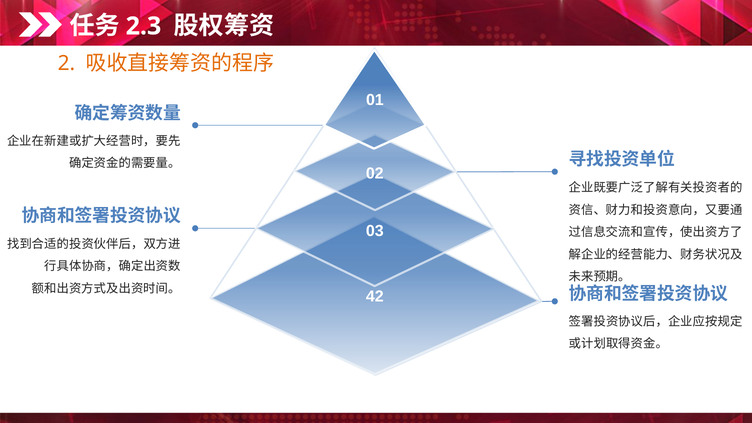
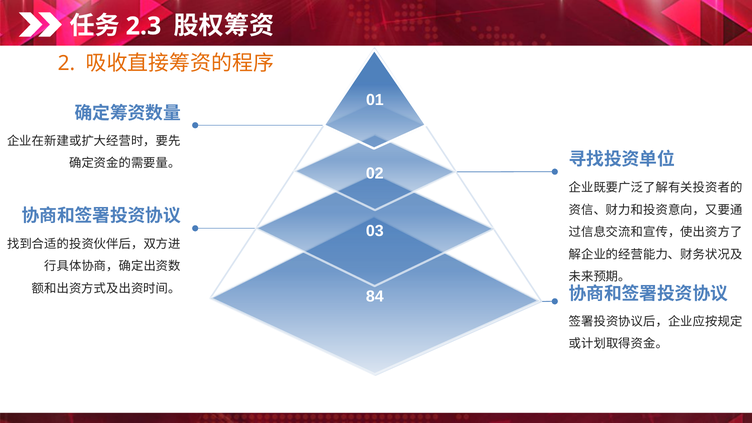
42: 42 -> 84
